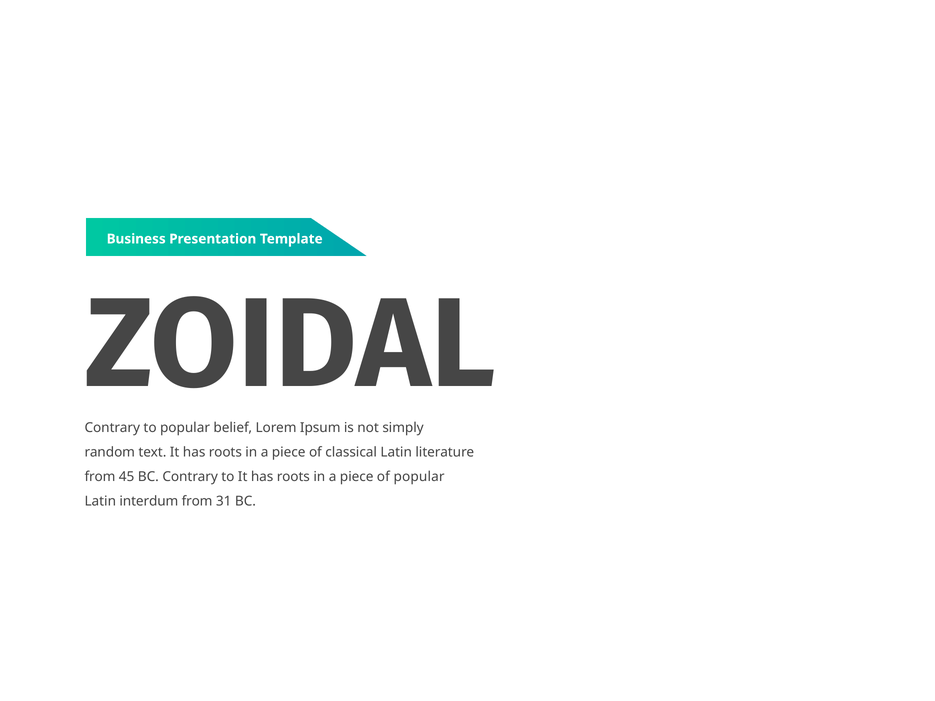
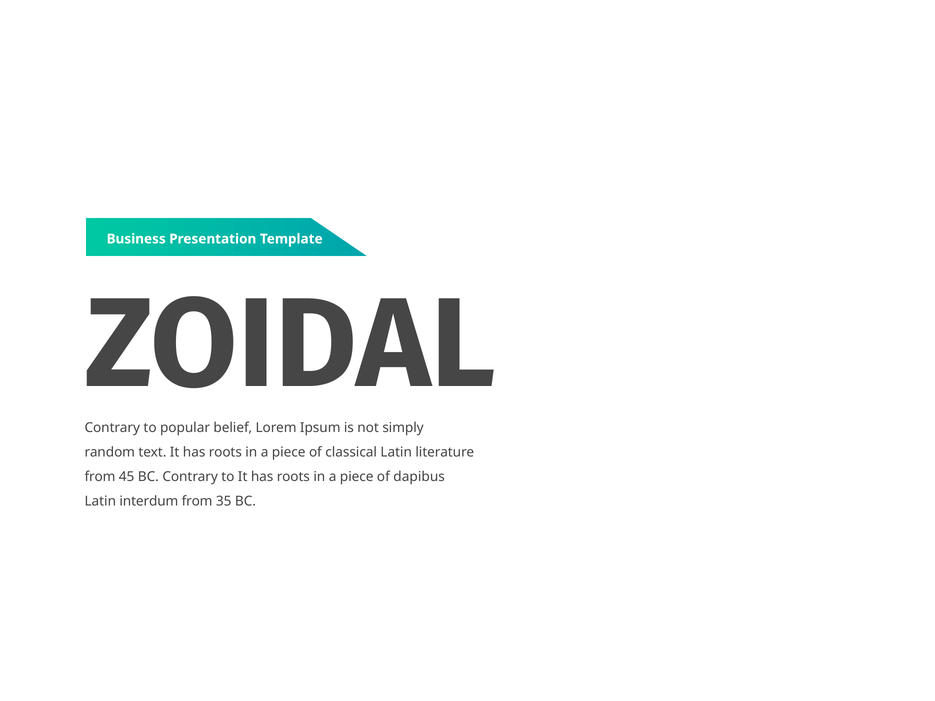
of popular: popular -> dapibus
31: 31 -> 35
